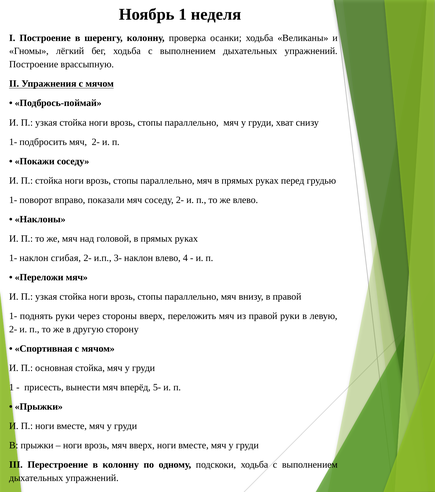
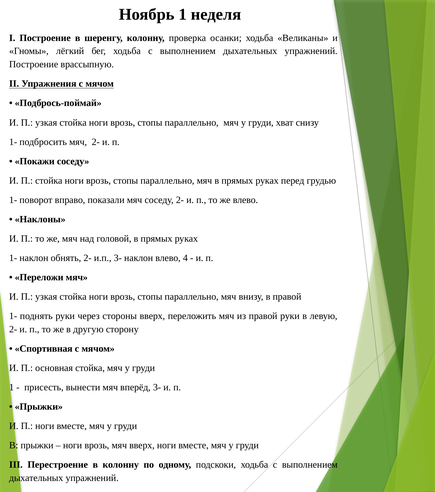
сгибая: сгибая -> обнять
вперёд 5-: 5- -> 3-
